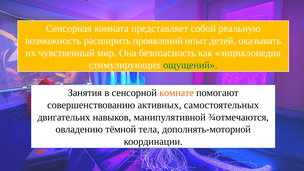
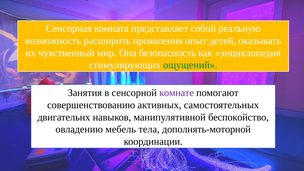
проявлений: проявлений -> проявления
комнате colour: orange -> purple
¾отмечаются: ¾отмечаются -> беспокойство
тёмной: тёмной -> мебель
